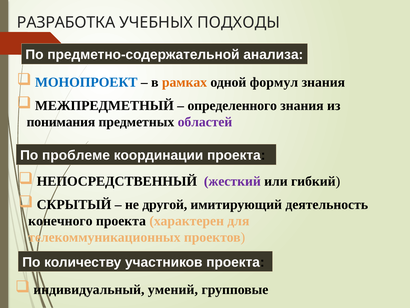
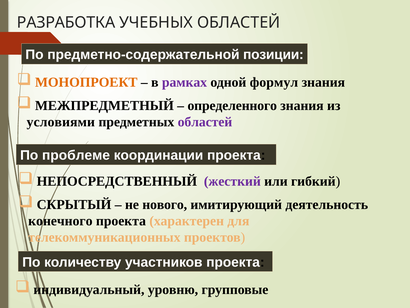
УЧЕБНЫХ ПОДХОДЫ: ПОДХОДЫ -> ОБЛАСТЕЙ
анализа: анализа -> позиции
МОНОПРОЕКТ colour: blue -> orange
рамках colour: orange -> purple
понимания: понимания -> условиями
другой: другой -> нового
умений: умений -> уровню
